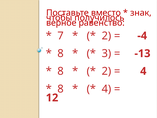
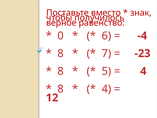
7: 7 -> 0
2 at (106, 36): 2 -> 6
3: 3 -> 7
-13: -13 -> -23
2 at (106, 71): 2 -> 5
